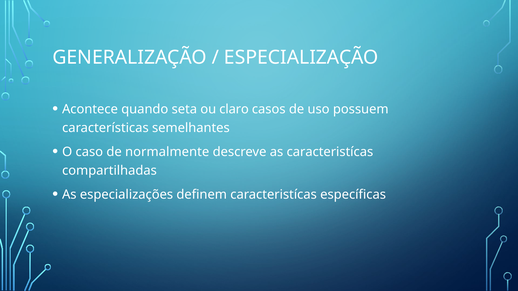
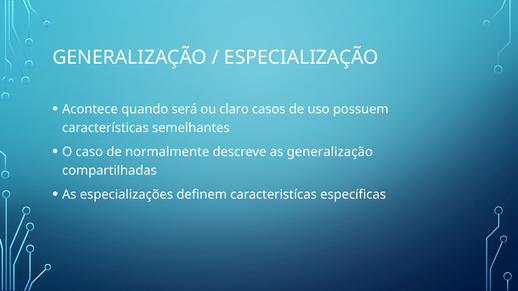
seta: seta -> será
as caracteristícas: caracteristícas -> generalização
